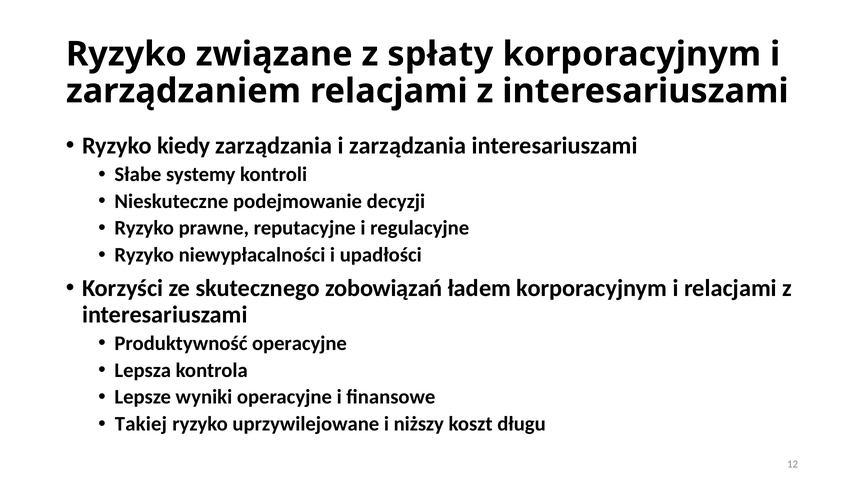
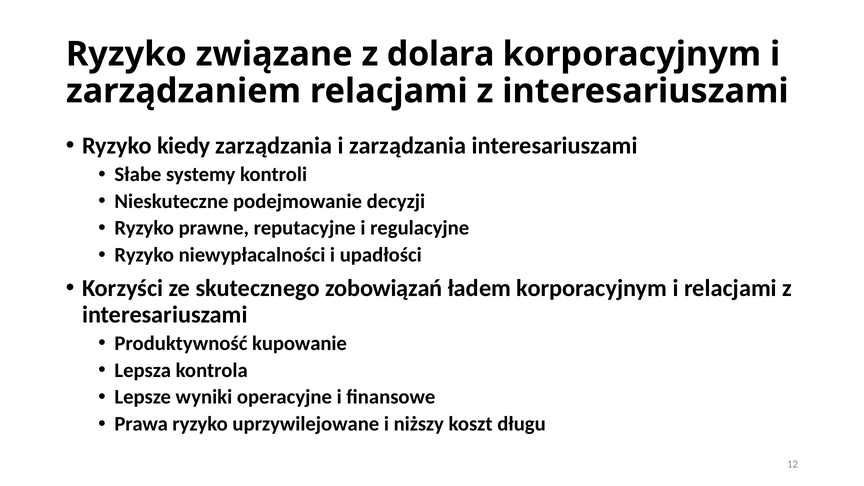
spłaty: spłaty -> dolara
Produktywność operacyjne: operacyjne -> kupowanie
Takiej: Takiej -> Prawa
